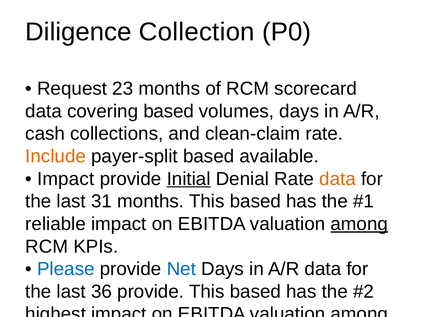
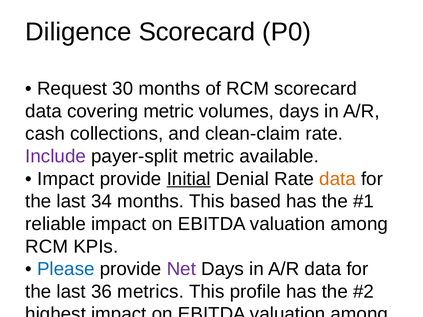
Diligence Collection: Collection -> Scorecard
23: 23 -> 30
covering based: based -> metric
Include colour: orange -> purple
payer-split based: based -> metric
31: 31 -> 34
among at (359, 224) underline: present -> none
Net at (181, 269) colour: blue -> purple
36 provide: provide -> metrics
based at (255, 292): based -> profile
